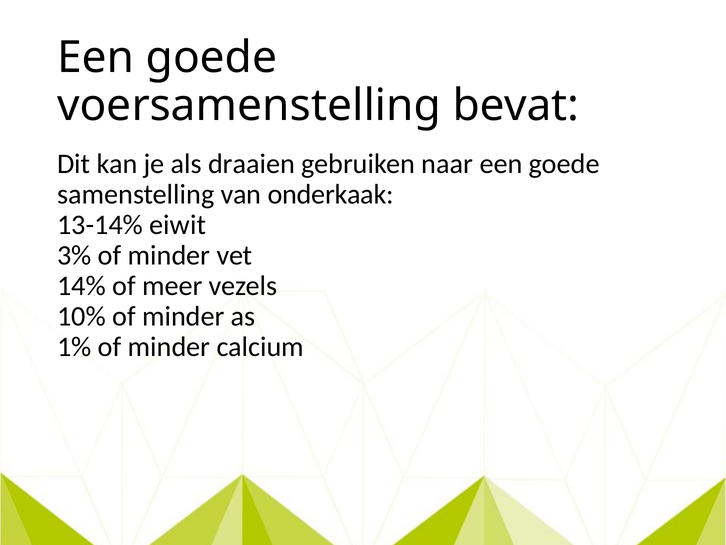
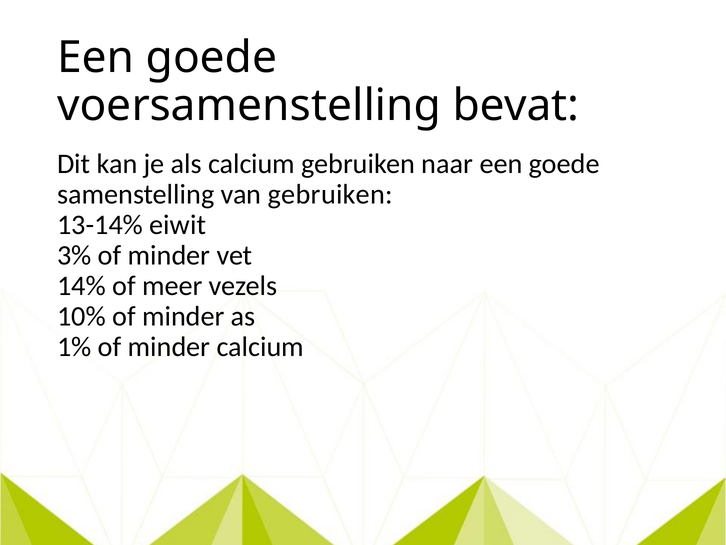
als draaien: draaien -> calcium
van onderkaak: onderkaak -> gebruiken
